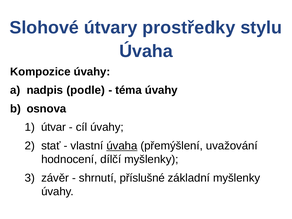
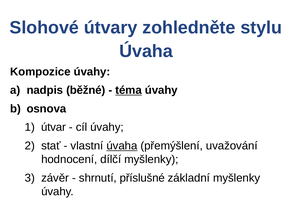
prostředky: prostředky -> zohledněte
podle: podle -> běžné
téma underline: none -> present
